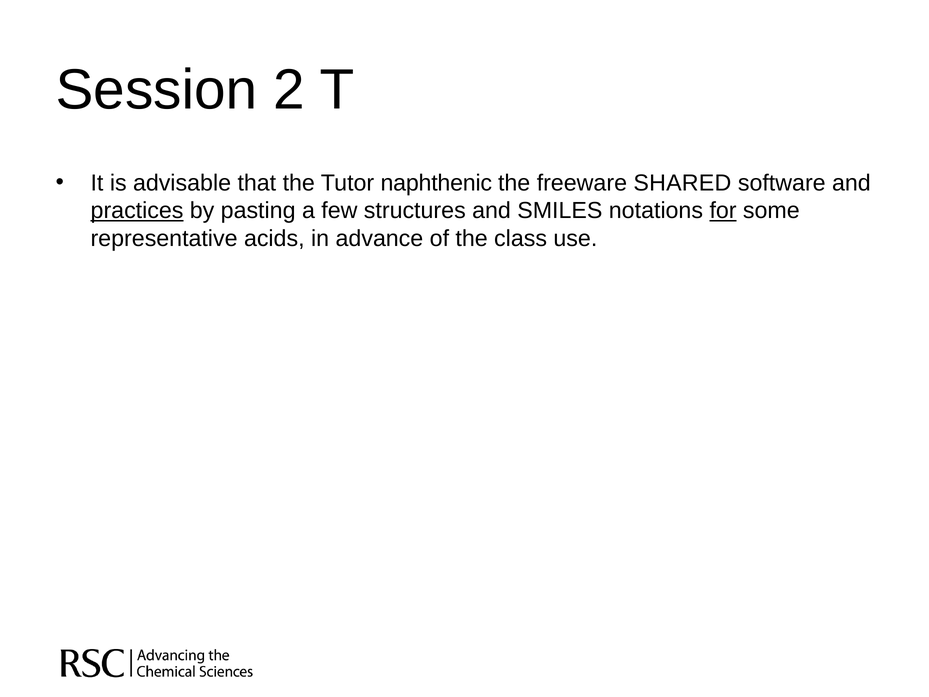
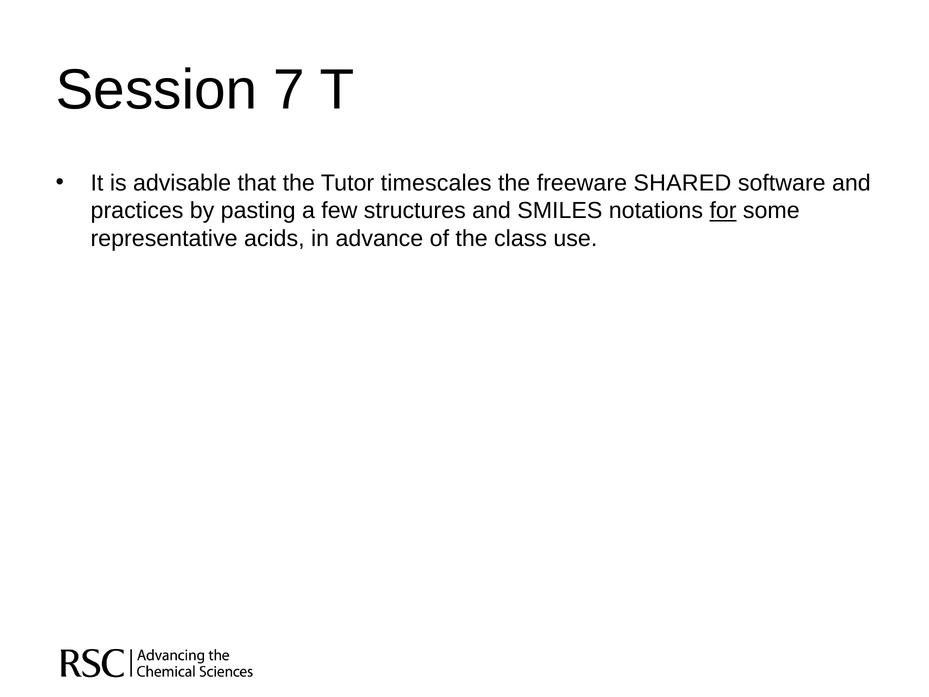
2: 2 -> 7
naphthenic: naphthenic -> timescales
practices underline: present -> none
